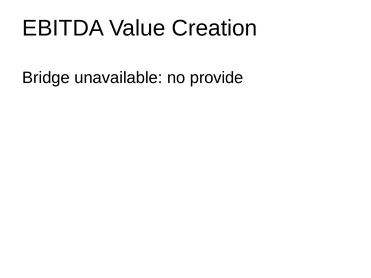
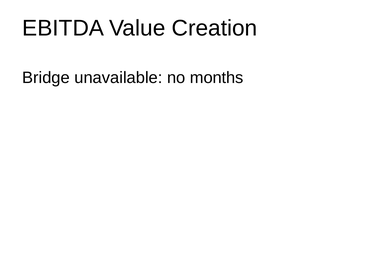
provide: provide -> months
